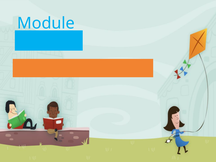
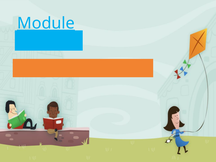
Module underline: none -> present
